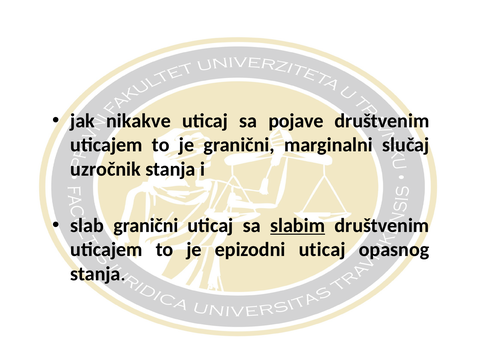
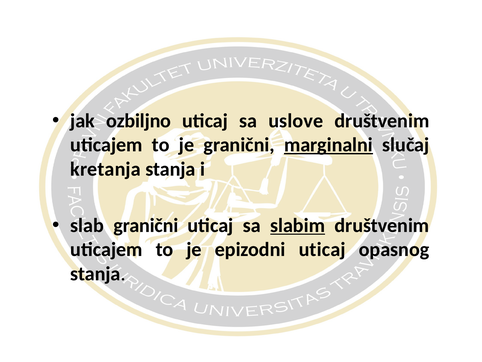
nikakve: nikakve -> ozbiljno
pojave: pojave -> uslove
marginalni underline: none -> present
uzročnik: uzročnik -> kretanja
